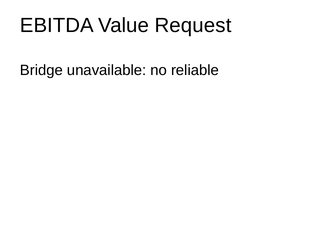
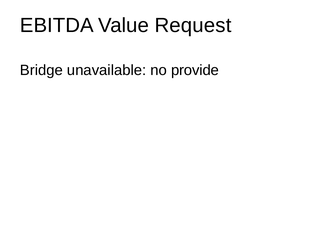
reliable: reliable -> provide
